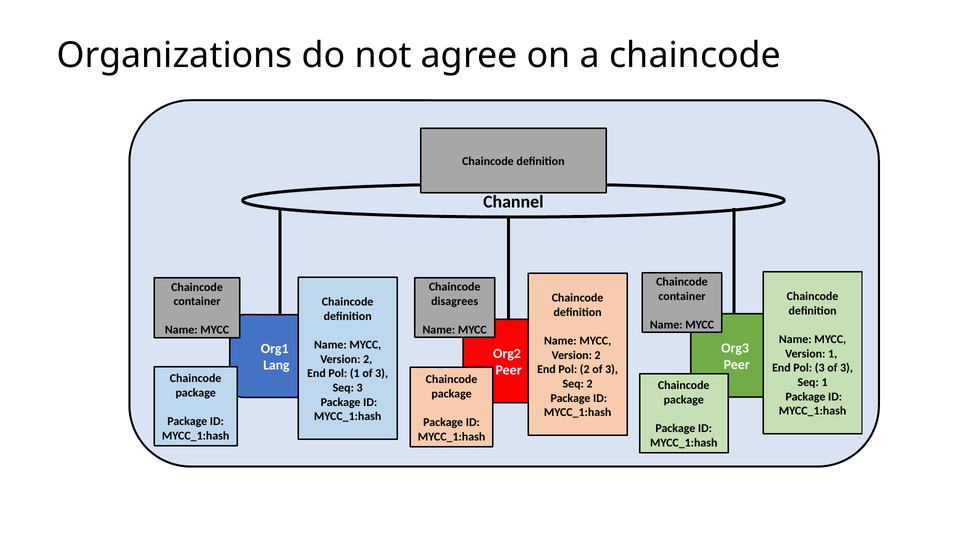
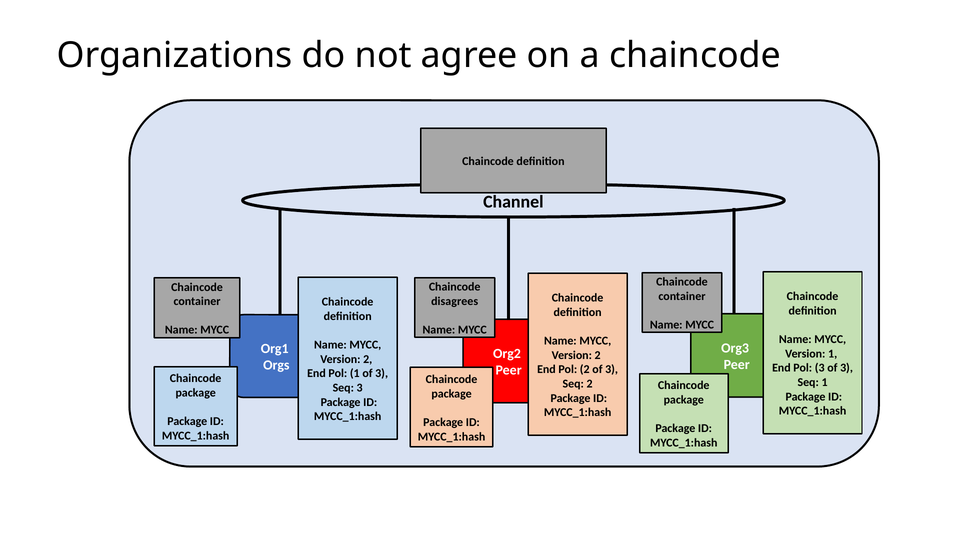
Lang: Lang -> Orgs
